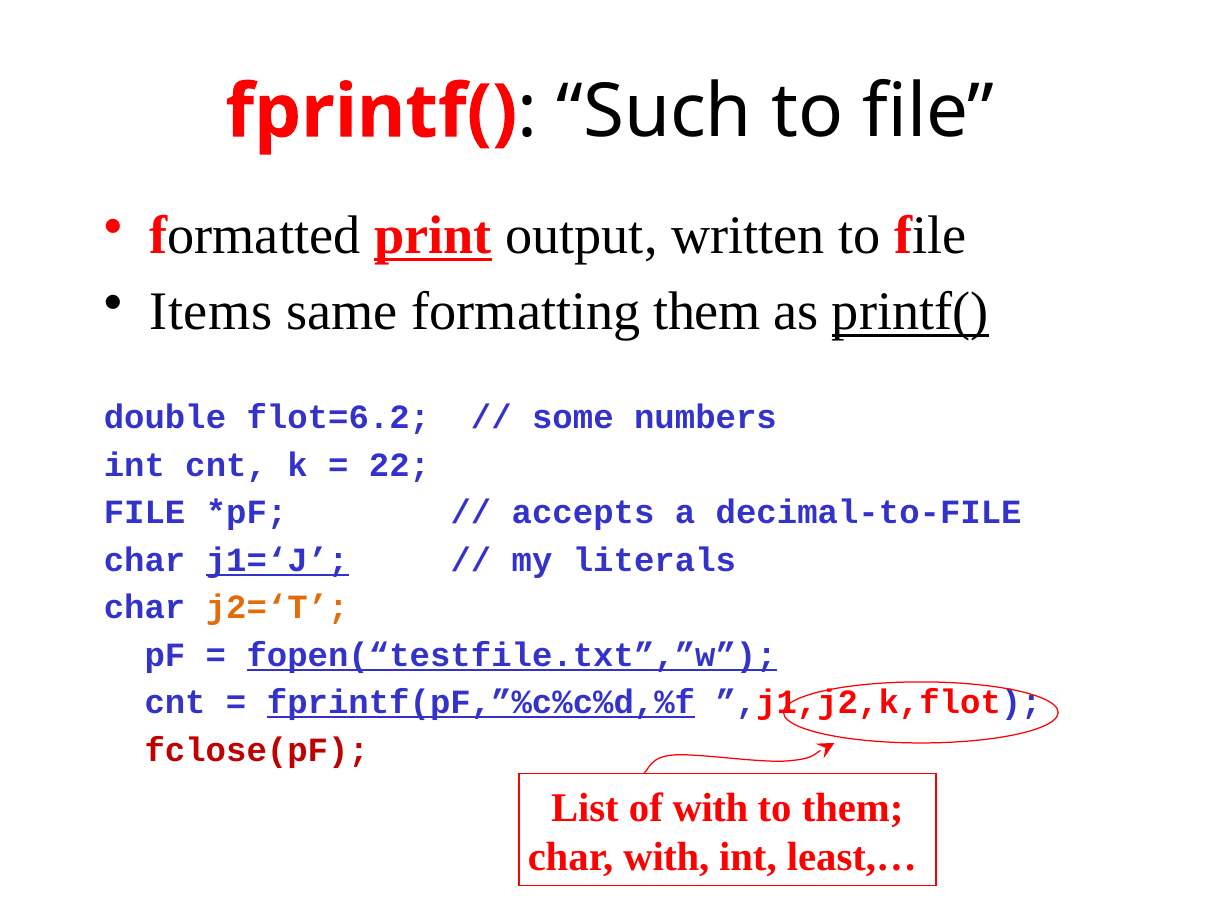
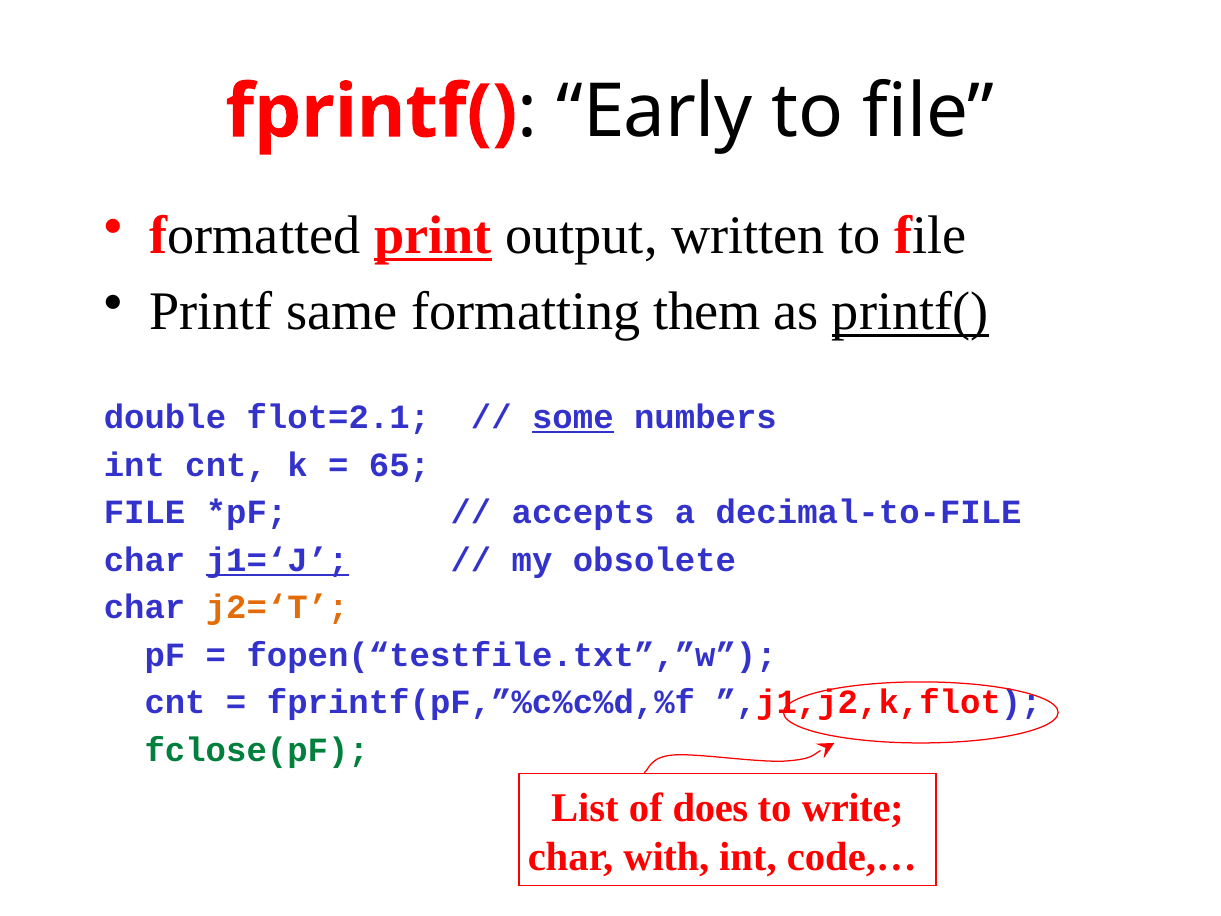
Such: Such -> Early
Items: Items -> Printf
flot=6.2: flot=6.2 -> flot=2.1
some underline: none -> present
22: 22 -> 65
literals: literals -> obsolete
fopen(“testfile.txt”,”w underline: present -> none
fprintf(pF,”%c%c%d,%f underline: present -> none
fclose(pF colour: red -> green
of with: with -> does
to them: them -> write
least,…: least,… -> code,…
